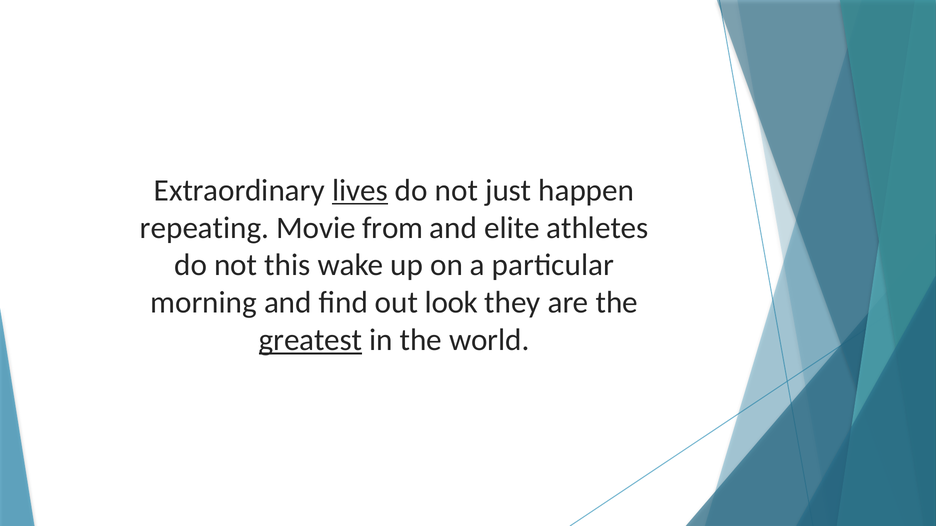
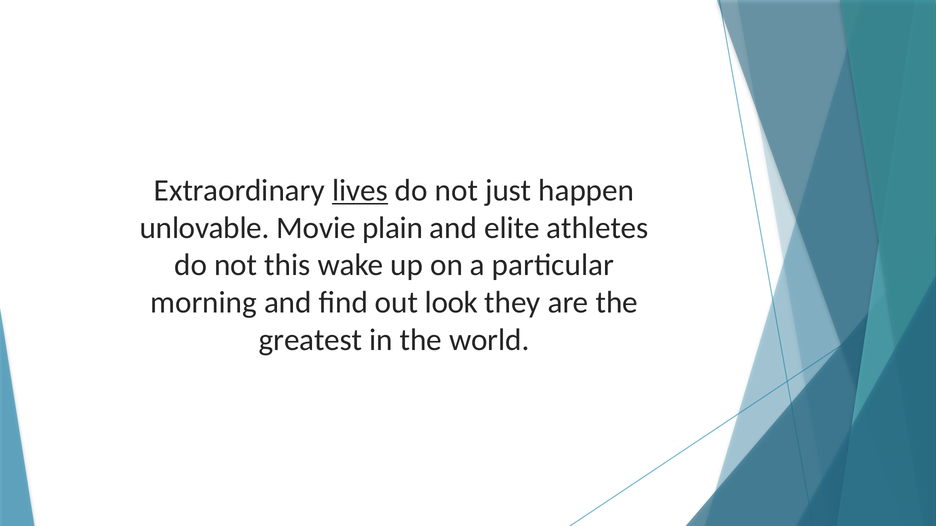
repeating: repeating -> unlovable
from: from -> plain
greatest underline: present -> none
